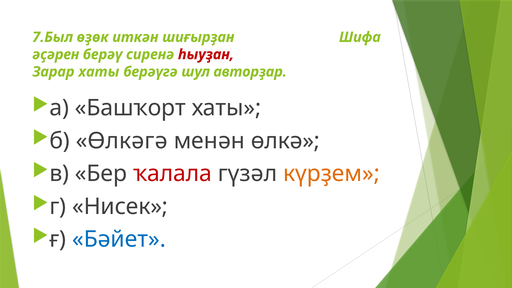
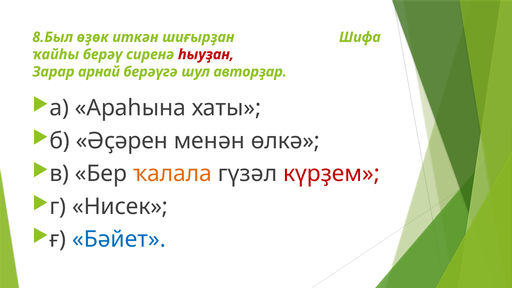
7.Был: 7.Был -> 8.Был
әҫәрен: әҫәрен -> ҡайһы
Зарар хаты: хаты -> арнай
Башҡорт: Башҡорт -> Араһына
Өлкәгә: Өлкәгә -> Әҫәрен
ҡалала colour: red -> orange
күрҙем colour: orange -> red
